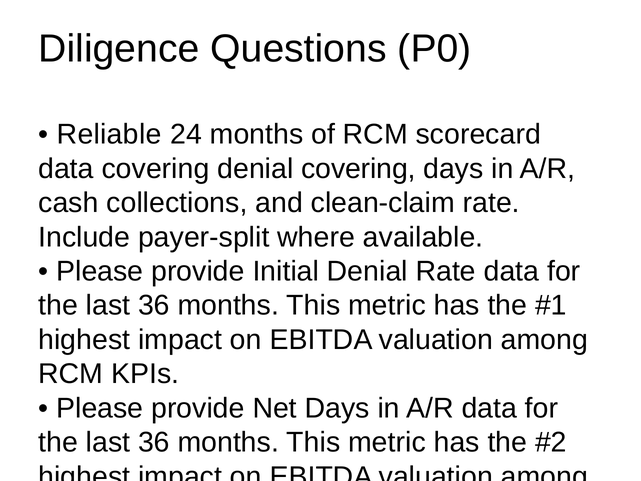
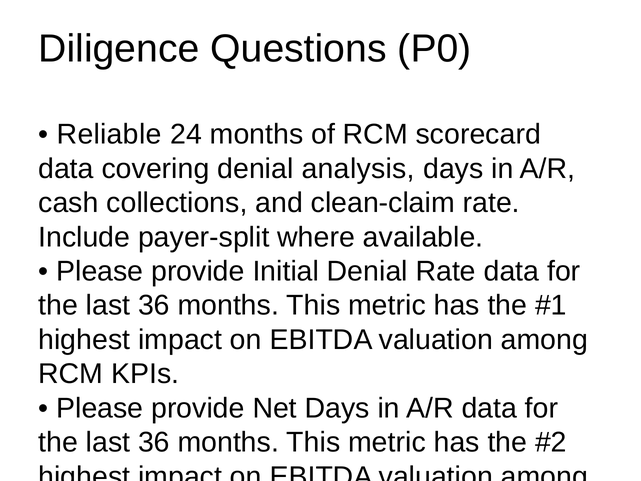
denial covering: covering -> analysis
